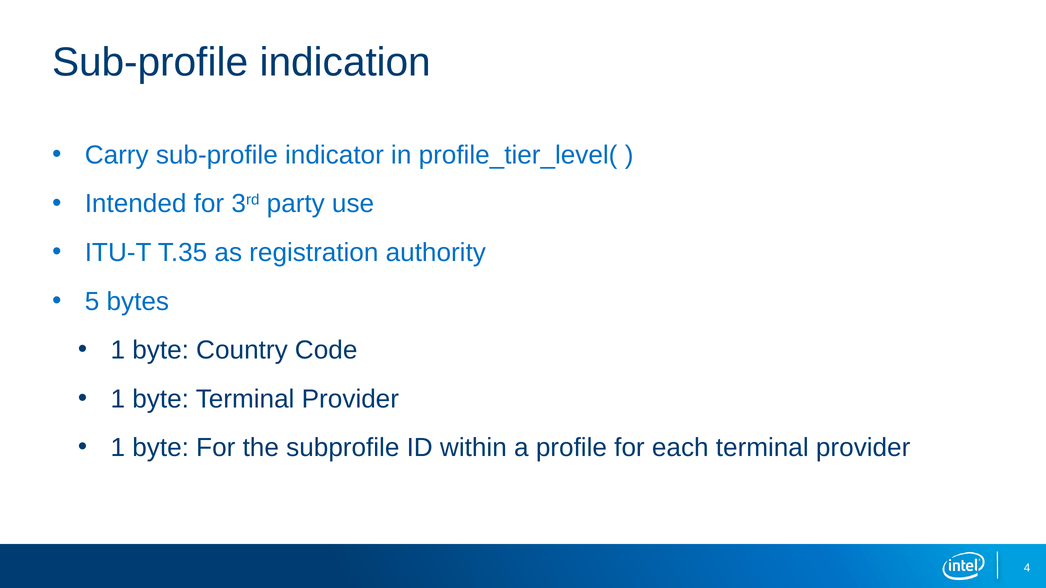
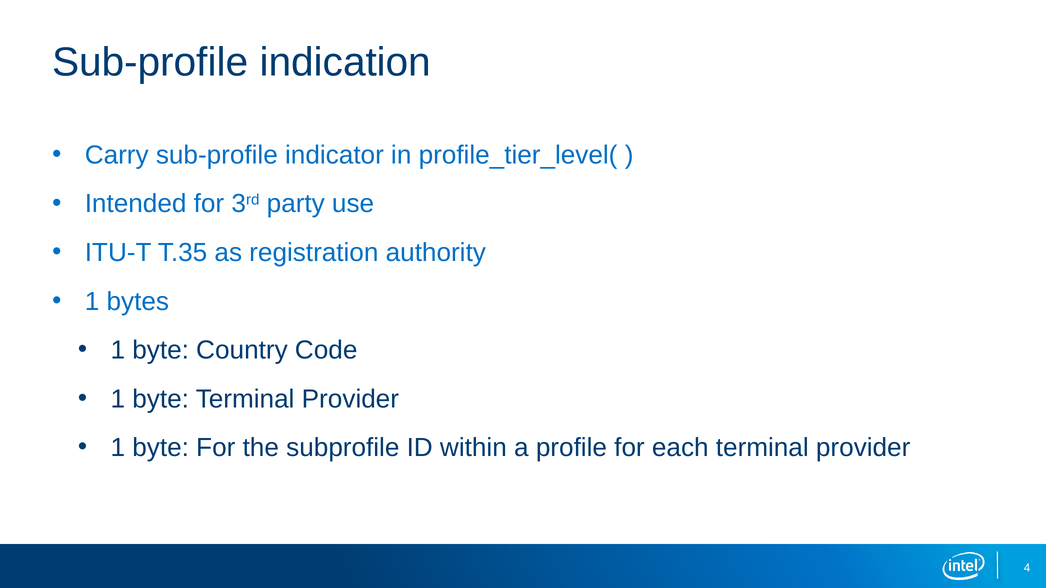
5 at (92, 302): 5 -> 1
